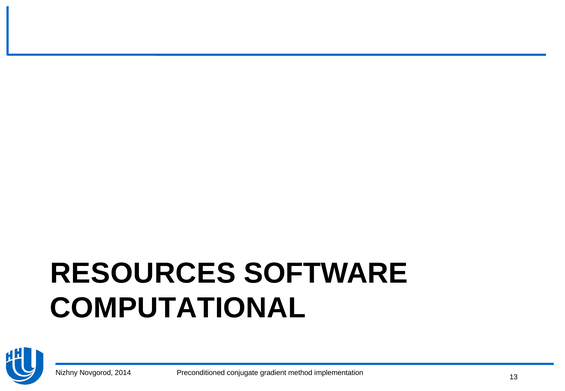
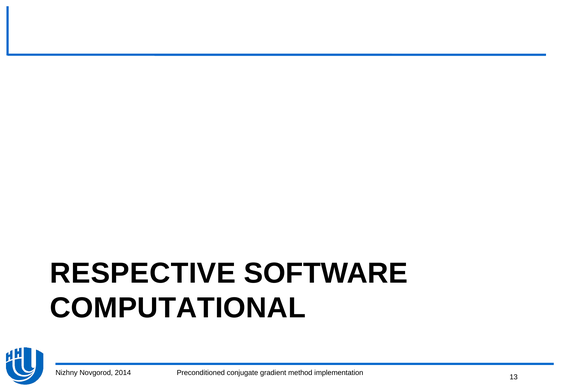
RESOURCES: RESOURCES -> RESPECTIVE
